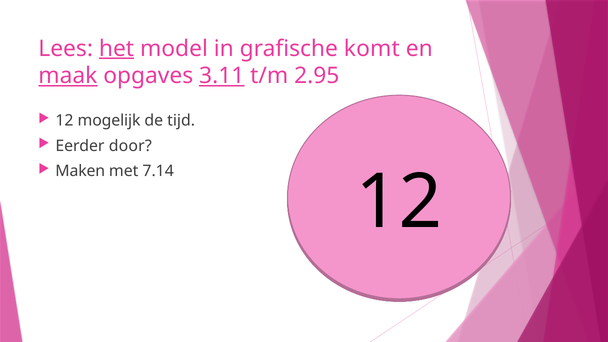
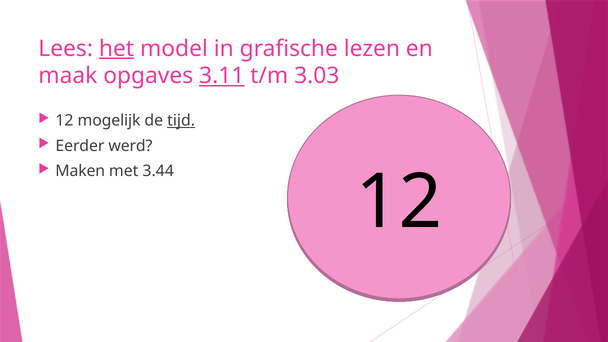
komt: komt -> lezen
maak underline: present -> none
2.95: 2.95 -> 3.03
tijd underline: none -> present
door: door -> werd
7.14: 7.14 -> 3.44
